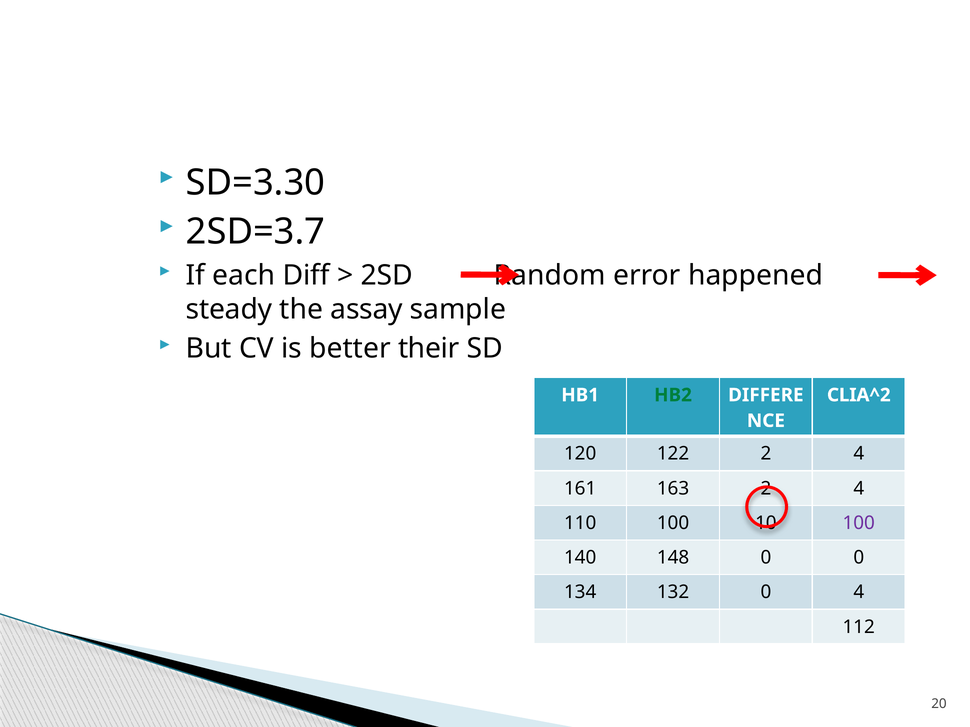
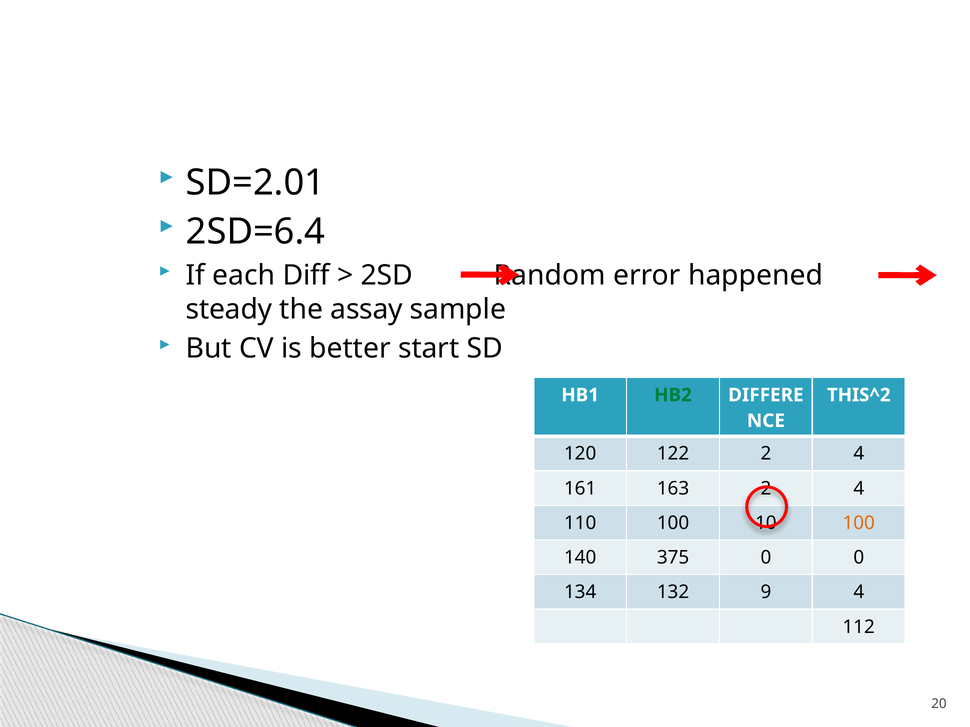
SD=3.30: SD=3.30 -> SD=2.01
2SD=3.7: 2SD=3.7 -> 2SD=6.4
their: their -> start
CLIA^2: CLIA^2 -> THIS^2
100 at (859, 523) colour: purple -> orange
148: 148 -> 375
132 0: 0 -> 9
